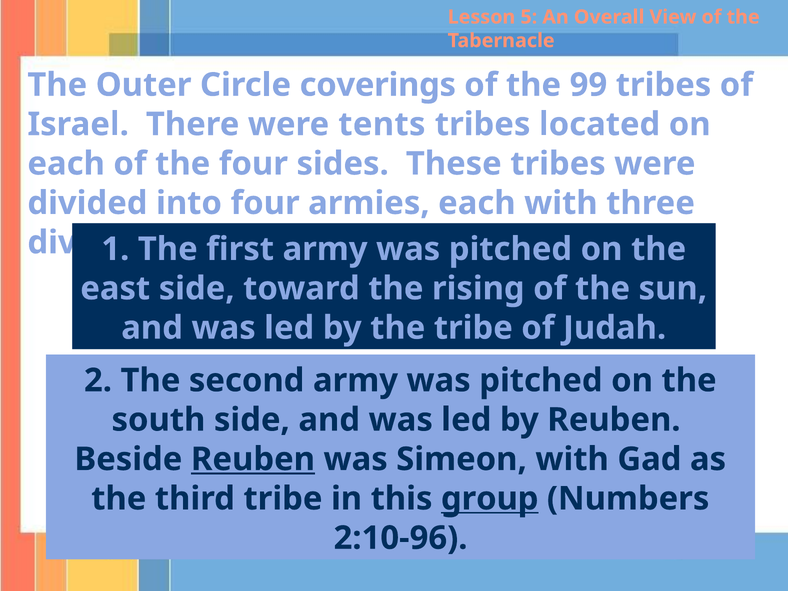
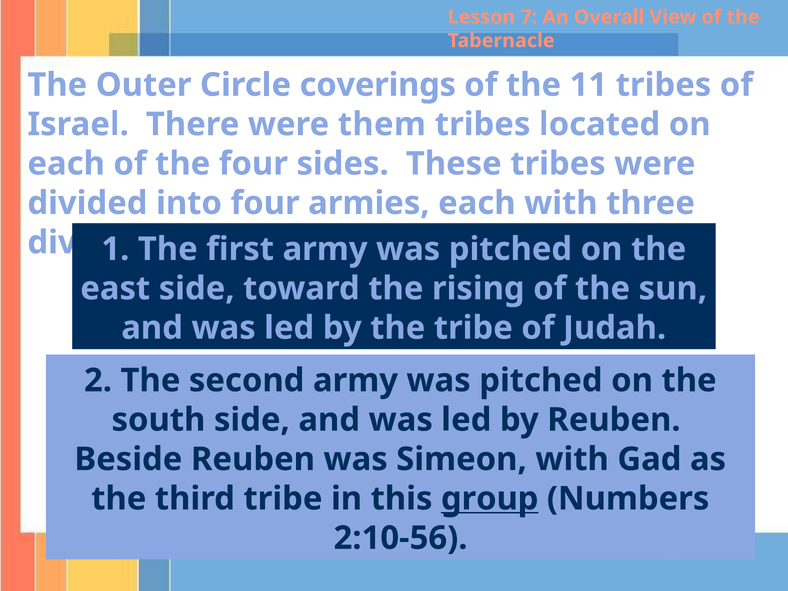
5: 5 -> 7
99: 99 -> 11
tents: tents -> them
Reuben at (253, 459) underline: present -> none
2:10-96: 2:10-96 -> 2:10-56
